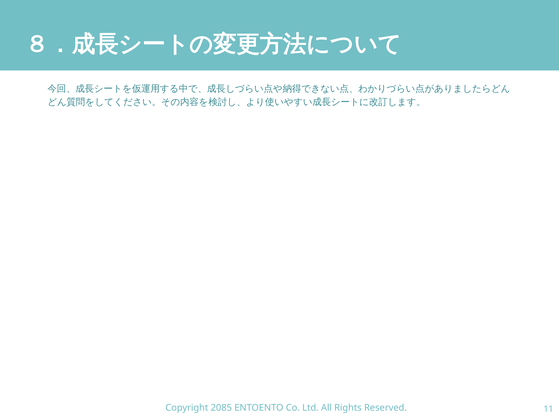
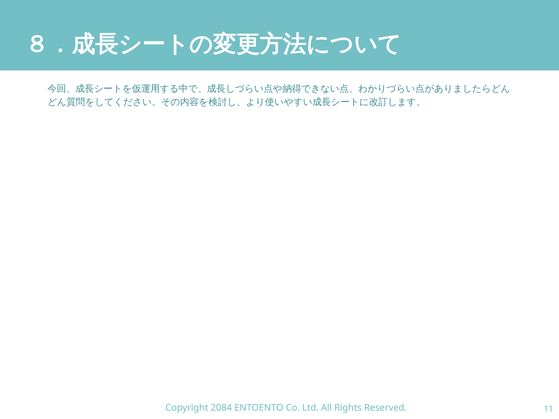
2085: 2085 -> 2084
